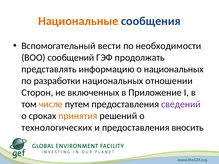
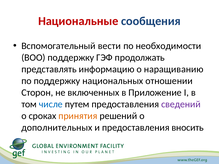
Национальные colour: orange -> red
ВОО сообщений: сообщений -> поддержку
о национальных: национальных -> наращиванию
по разработки: разработки -> поддержку
числе colour: orange -> blue
технологических: технологических -> дополнительных
